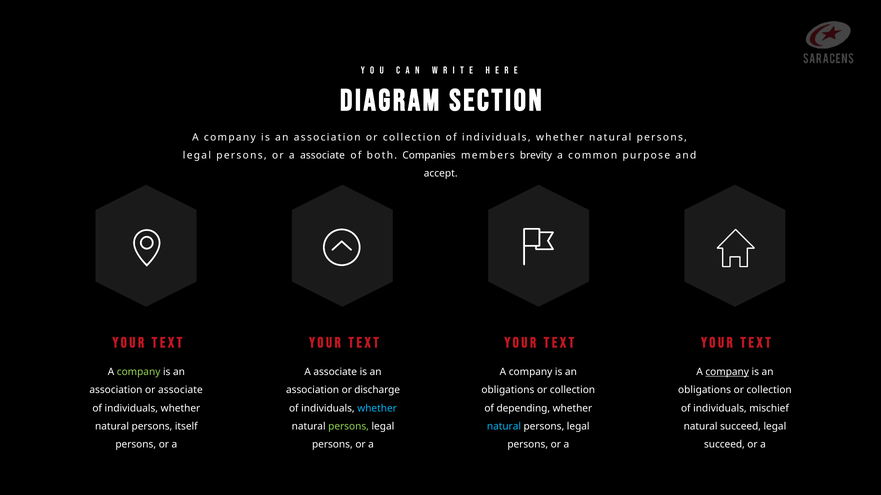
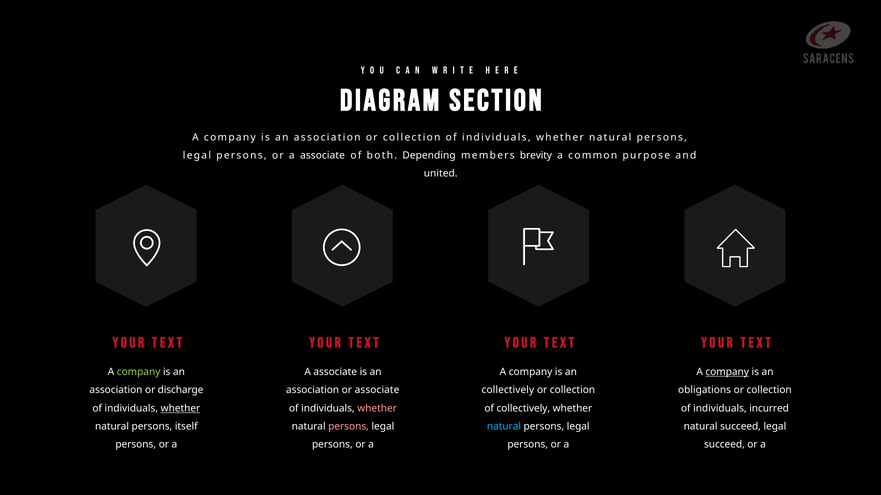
Companies: Companies -> Depending
accept: accept -> united
or associate: associate -> discharge
or discharge: discharge -> associate
obligations at (508, 391): obligations -> collectively
whether at (180, 409) underline: none -> present
whether at (377, 409) colour: light blue -> pink
of depending: depending -> collectively
mischief: mischief -> incurred
persons at (349, 427) colour: light green -> pink
